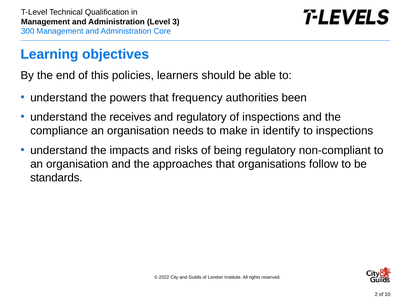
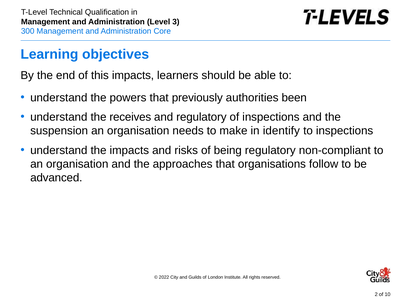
this policies: policies -> impacts
frequency: frequency -> previously
compliance: compliance -> suspension
standards: standards -> advanced
